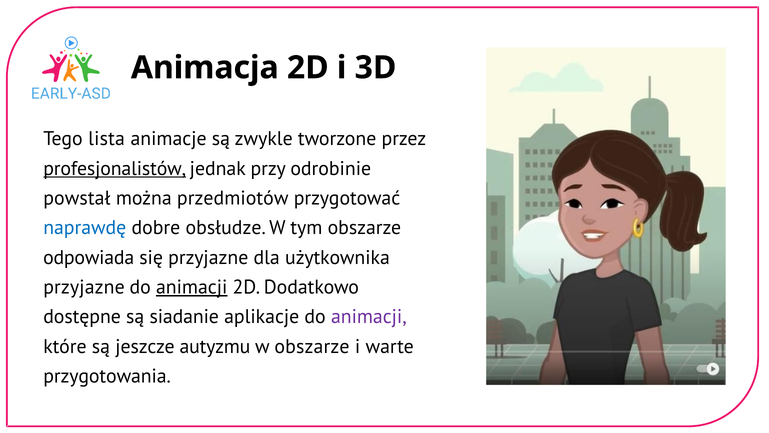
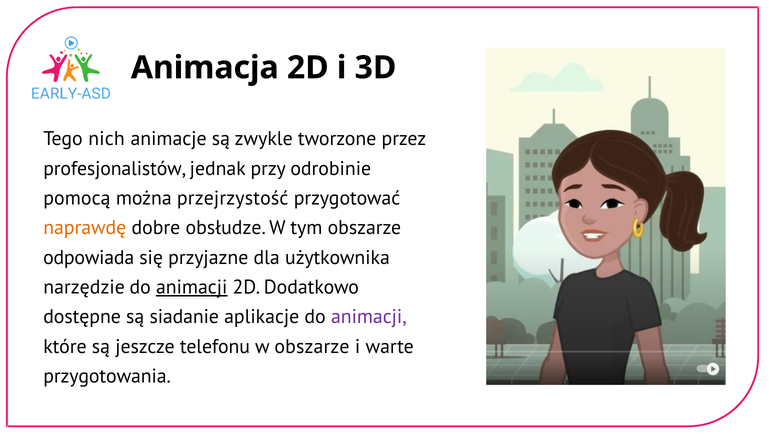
lista: lista -> nich
profesjonalistów underline: present -> none
powstał: powstał -> pomocą
przedmiotów: przedmiotów -> przejrzystość
naprawdę colour: blue -> orange
przyjazne at (84, 287): przyjazne -> narzędzie
autyzmu: autyzmu -> telefonu
